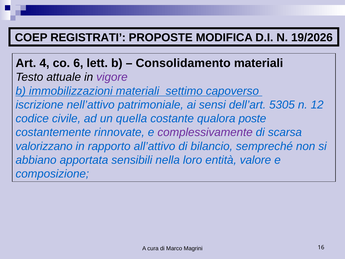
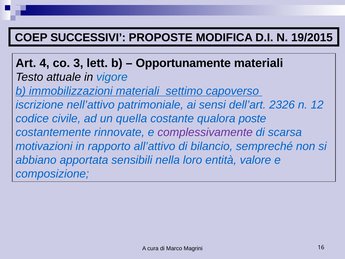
REGISTRATI: REGISTRATI -> SUCCESSIVI
19/2026: 19/2026 -> 19/2015
6: 6 -> 3
Consolidamento: Consolidamento -> Opportunamente
vigore colour: purple -> blue
5305: 5305 -> 2326
valorizzano: valorizzano -> motivazioni
